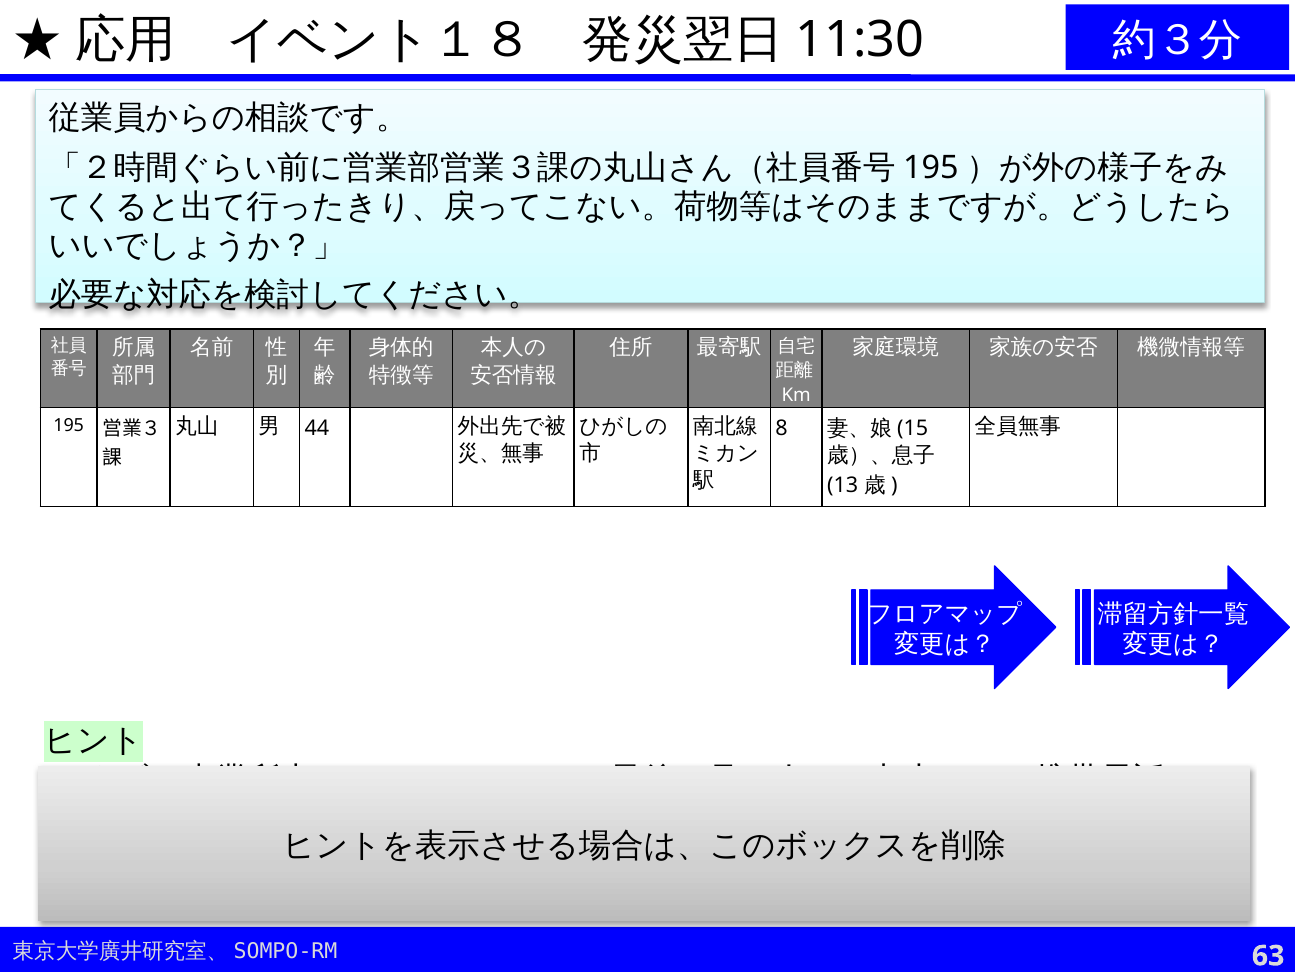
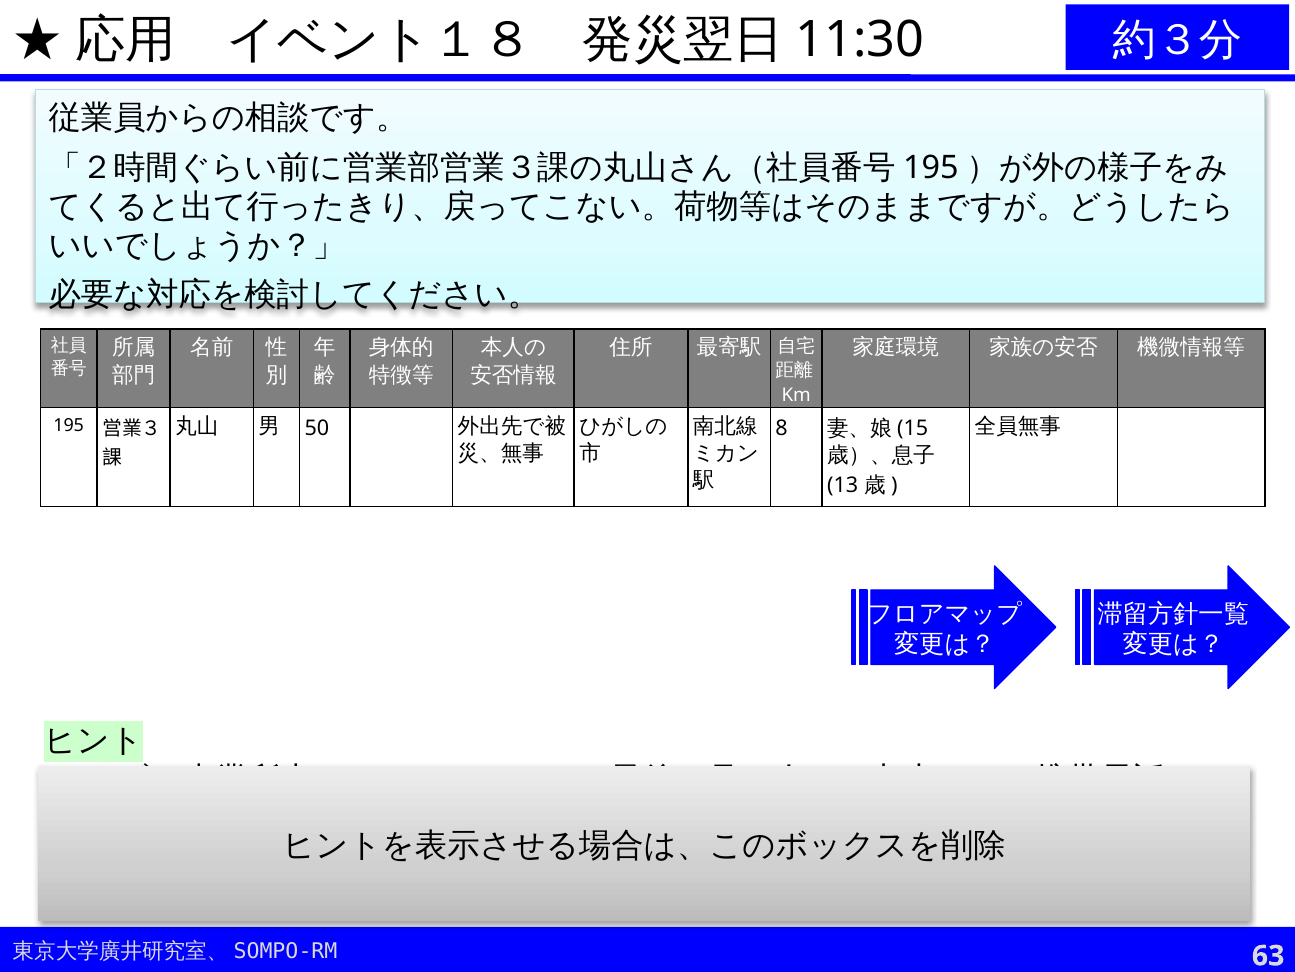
44: 44 -> 50
